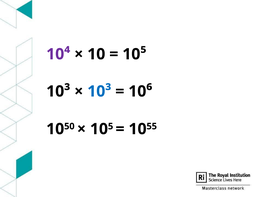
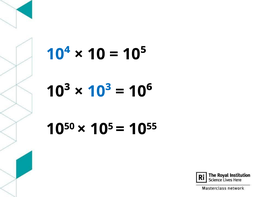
10⁴ colour: purple -> blue
